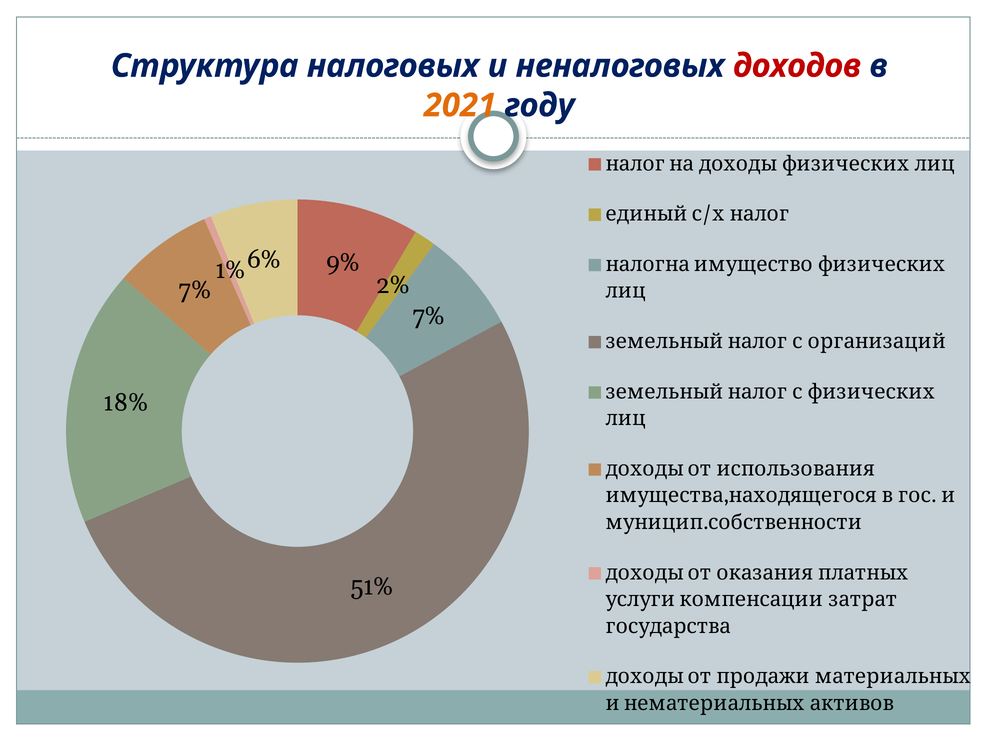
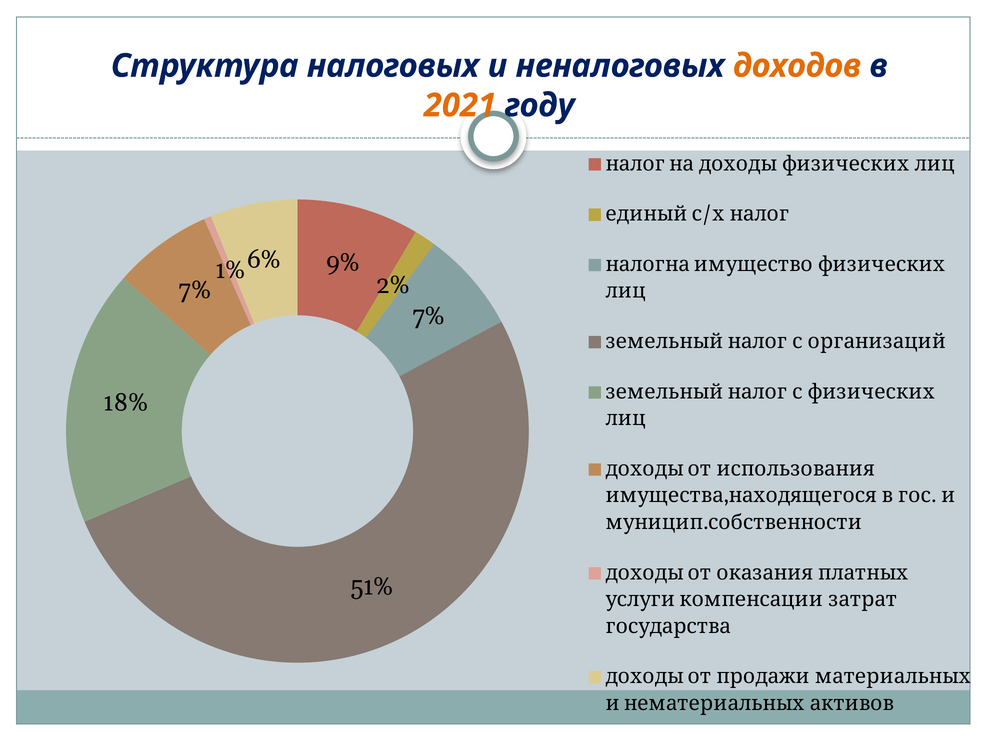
доходов colour: red -> orange
